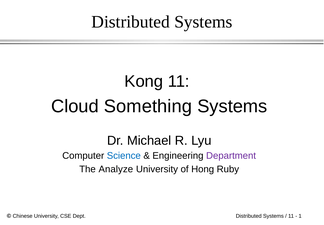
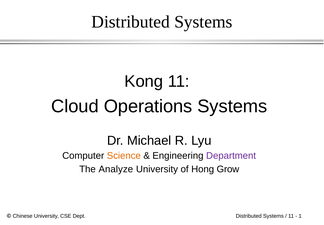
Something: Something -> Operations
Science colour: blue -> orange
Ruby: Ruby -> Grow
